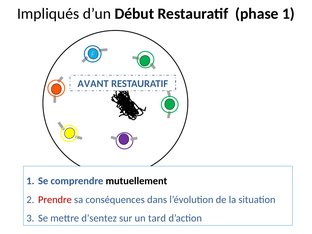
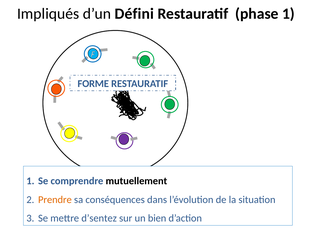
Début: Début -> Défini
AVANT: AVANT -> FORME
Prendre colour: red -> orange
tard: tard -> bien
